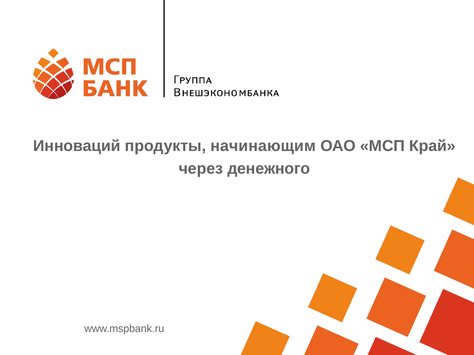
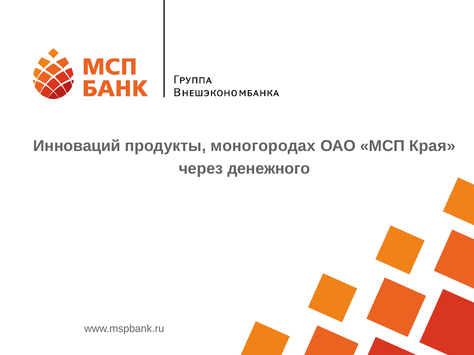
начинающим: начинающим -> моногородах
Край: Край -> Края
